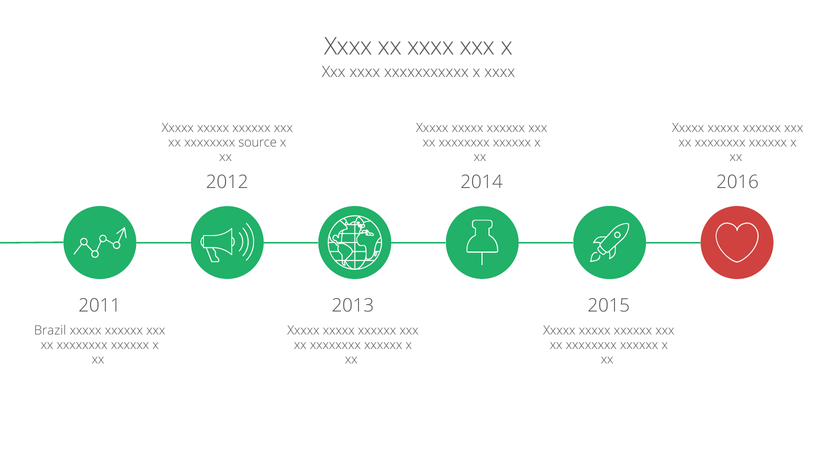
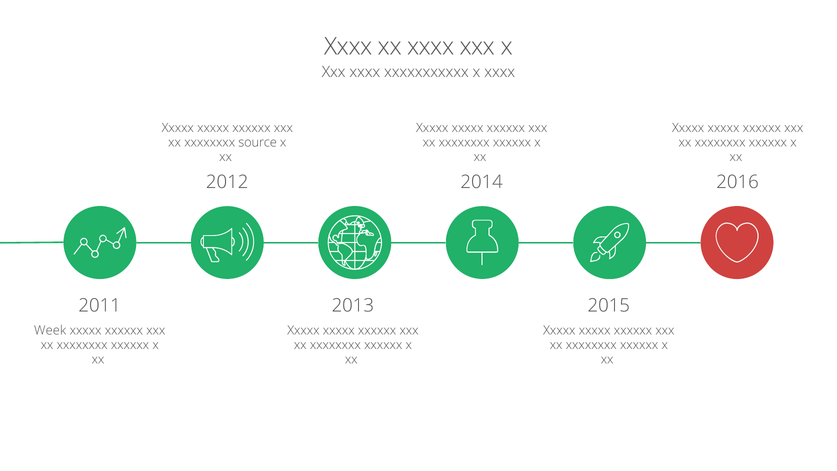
Brazil: Brazil -> Week
